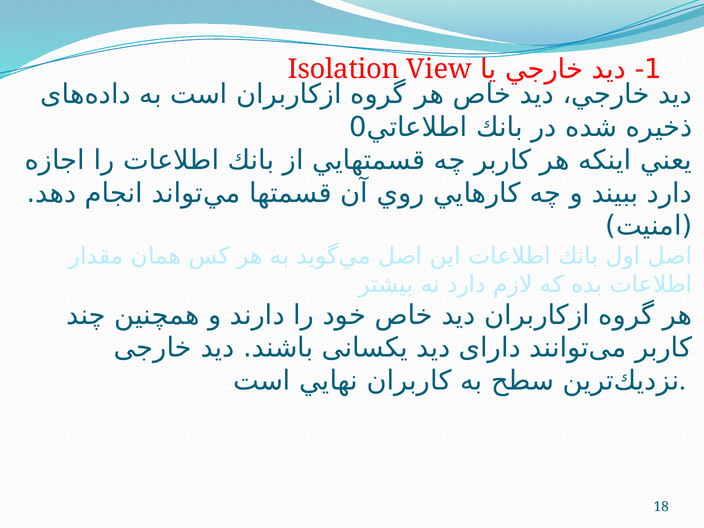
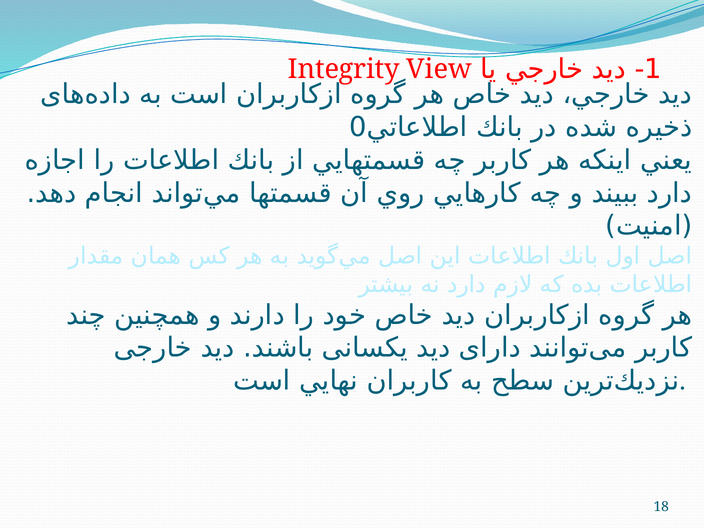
Isolation: Isolation -> Integrity
